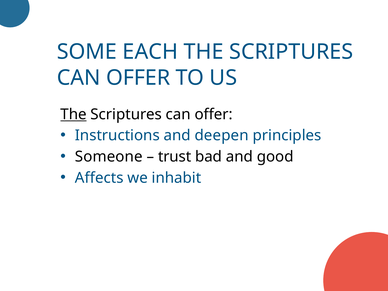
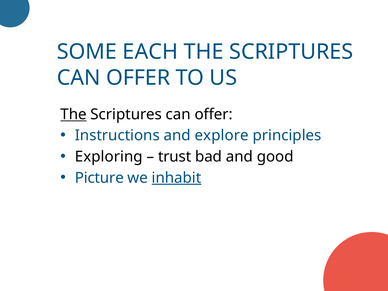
deepen: deepen -> explore
Someone: Someone -> Exploring
Affects: Affects -> Picture
inhabit underline: none -> present
